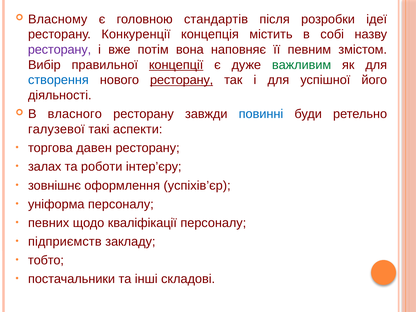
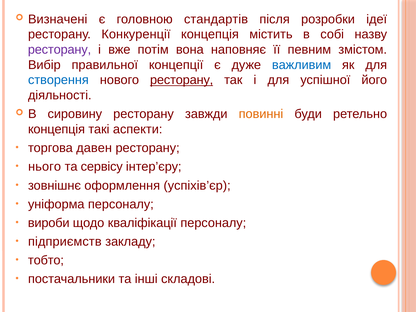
Власному: Власному -> Визначені
концепції underline: present -> none
важливим colour: green -> blue
власного: власного -> сировину
повинні colour: blue -> orange
галузевої at (56, 129): галузевої -> концепція
залах: залах -> нього
роботи: роботи -> сервісу
певних: певних -> вироби
